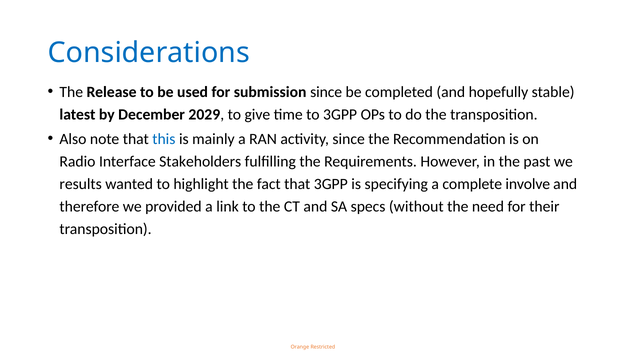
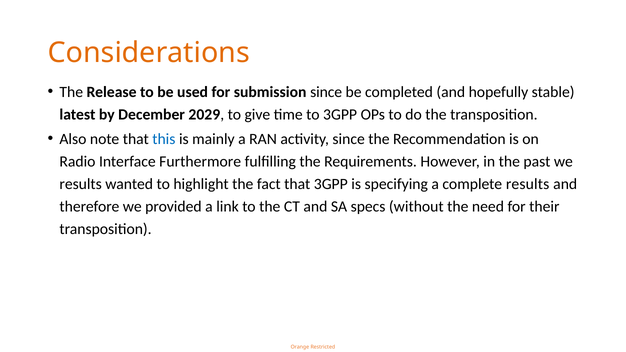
Considerations colour: blue -> orange
Stakeholders: Stakeholders -> Furthermore
complete involve: involve -> results
